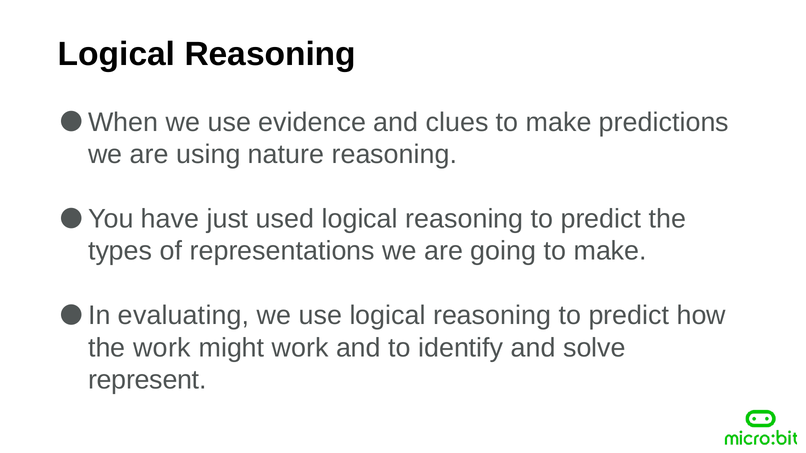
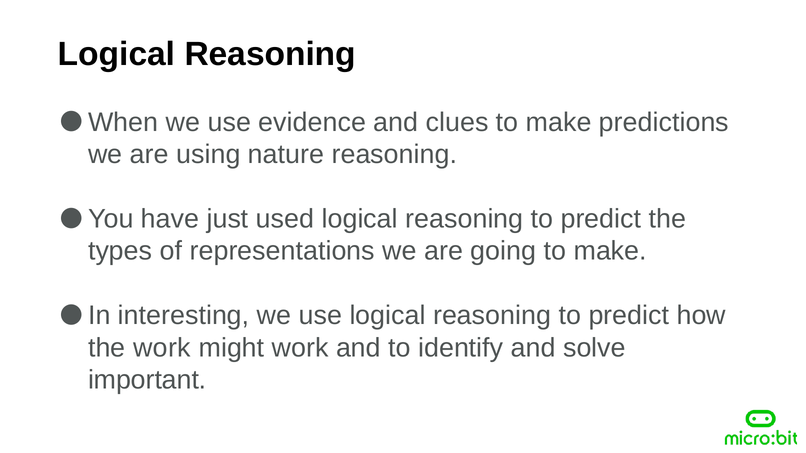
evaluating: evaluating -> interesting
represent: represent -> important
